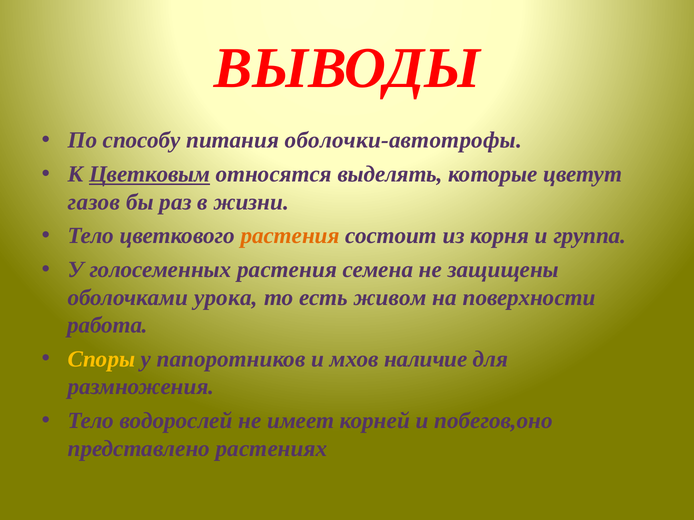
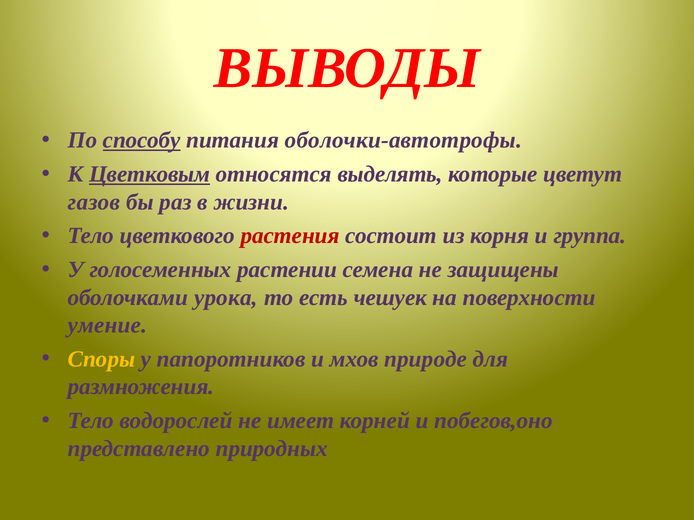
способу underline: none -> present
растения at (290, 236) colour: orange -> red
голосеменных растения: растения -> растении
живом: живом -> чешуек
работа: работа -> умение
наличие: наличие -> природе
растениях: растениях -> природных
